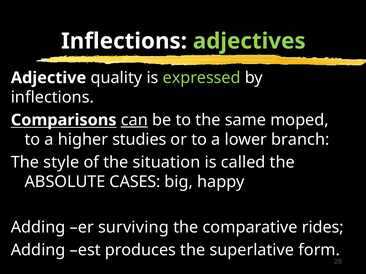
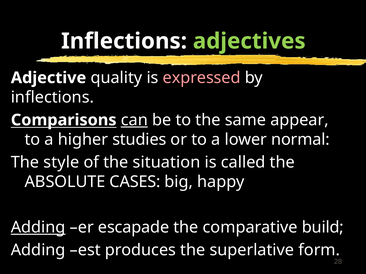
expressed colour: light green -> pink
moped: moped -> appear
branch: branch -> normal
Adding at (38, 228) underline: none -> present
surviving: surviving -> escapade
rides: rides -> build
